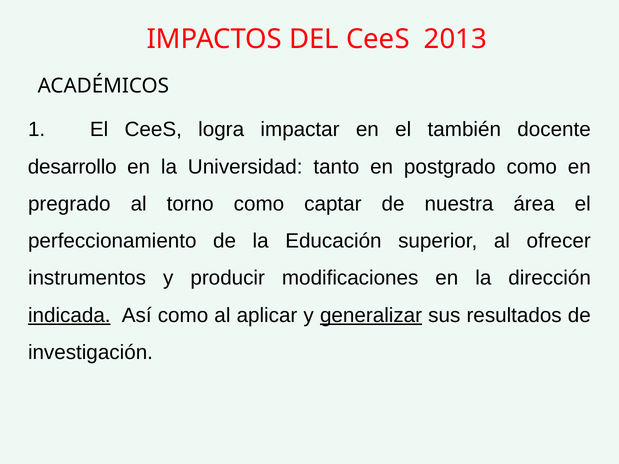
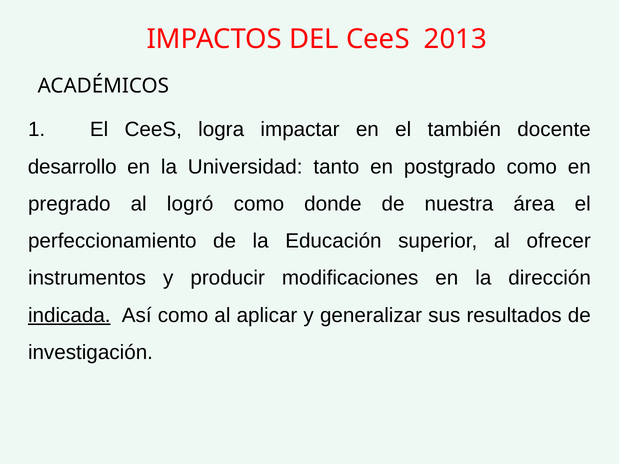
torno: torno -> logró
captar: captar -> donde
generalizar underline: present -> none
